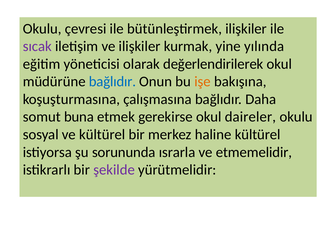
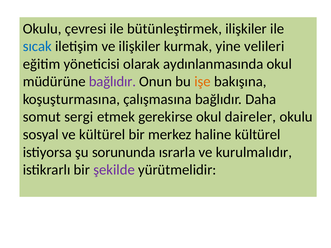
sıcak colour: purple -> blue
yılında: yılında -> velileri
değerlendirilerek: değerlendirilerek -> aydınlanmasında
bağlıdır at (112, 82) colour: blue -> purple
buna: buna -> sergi
etmemelidir: etmemelidir -> kurulmalıdır
